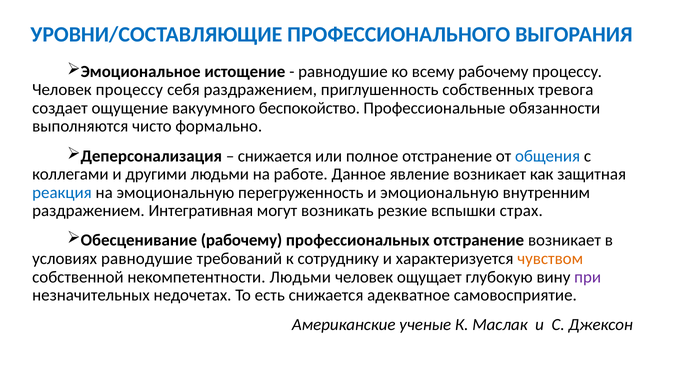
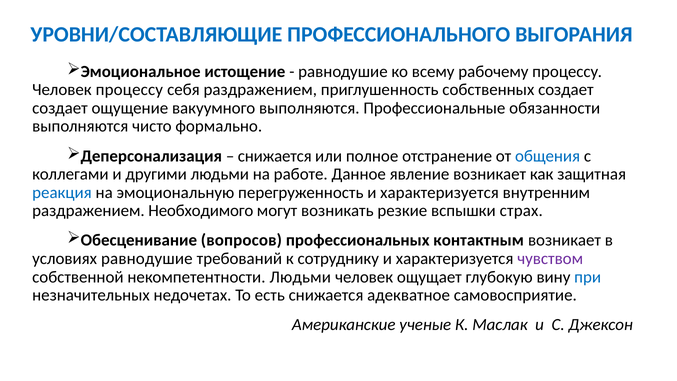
собственных тревога: тревога -> создает
вакуумного беспокойство: беспокойство -> выполняются
перегруженность и эмоциональную: эмоциональную -> характеризуется
Интегративная: Интегративная -> Необходимого
Обесценивание рабочему: рабочему -> вопросов
профессиональных отстранение: отстранение -> контактным
чувством colour: orange -> purple
при colour: purple -> blue
